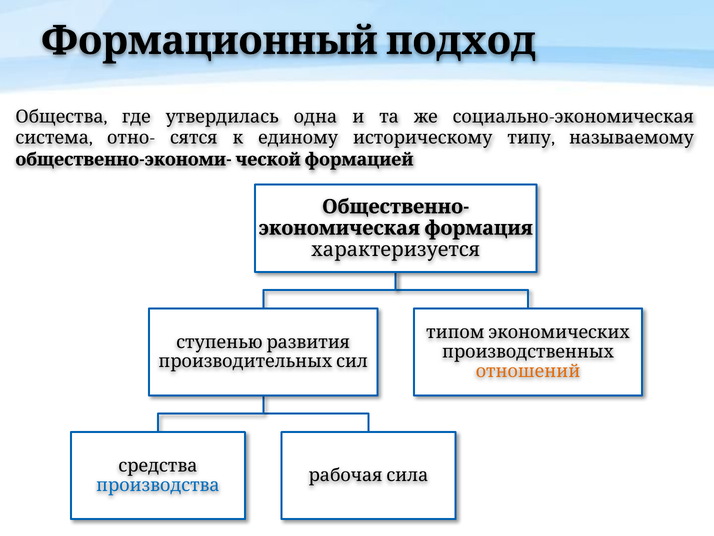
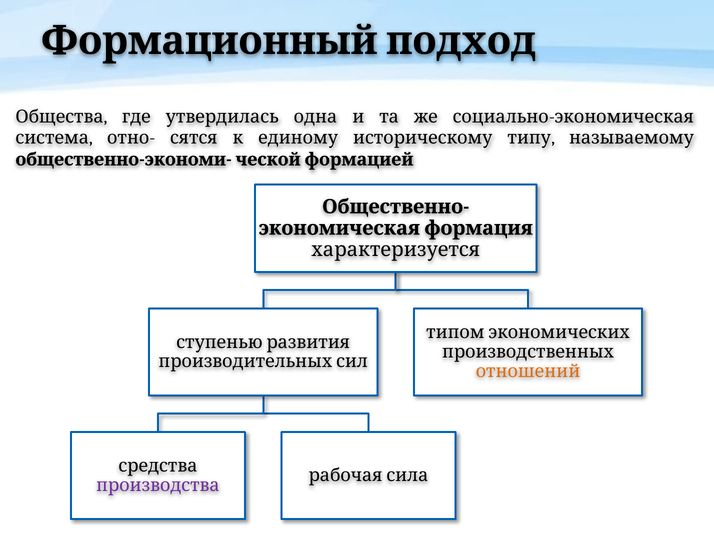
производства colour: blue -> purple
